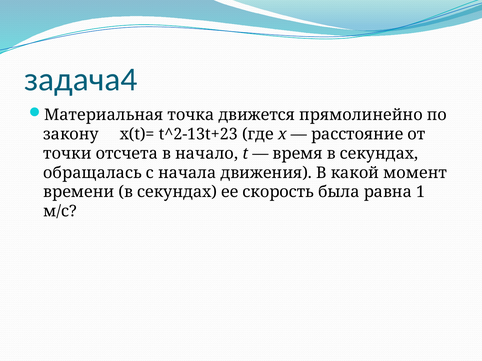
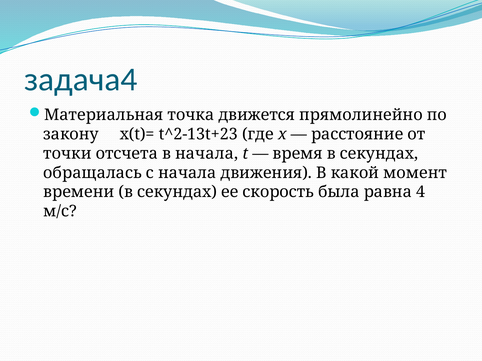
в начало: начало -> начала
1: 1 -> 4
